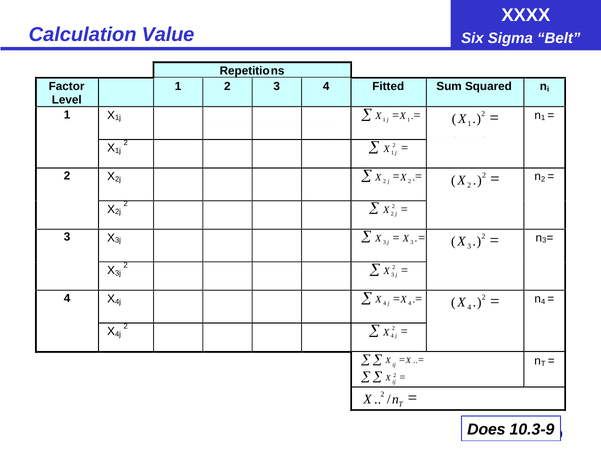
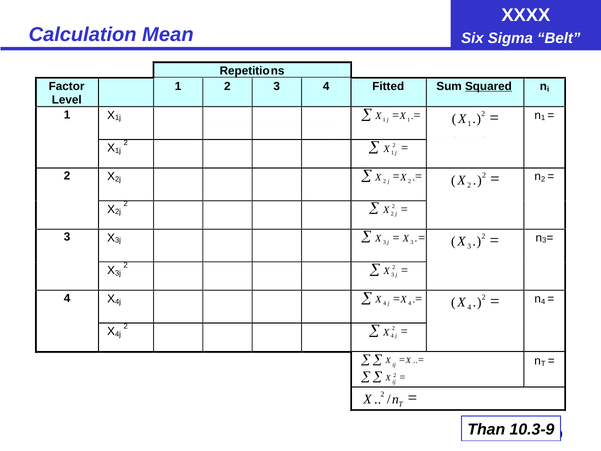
Value: Value -> Mean
Squared underline: none -> present
Does: Does -> Than
